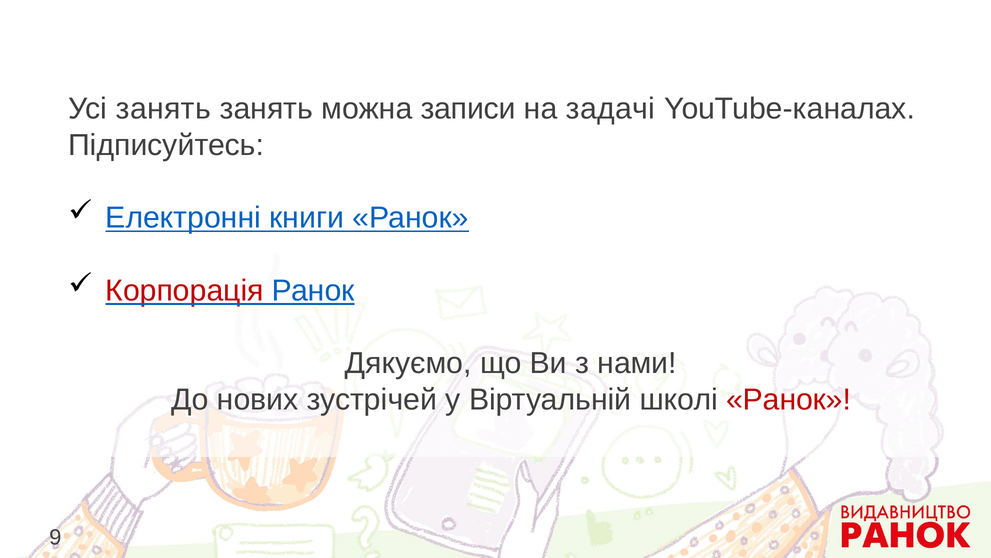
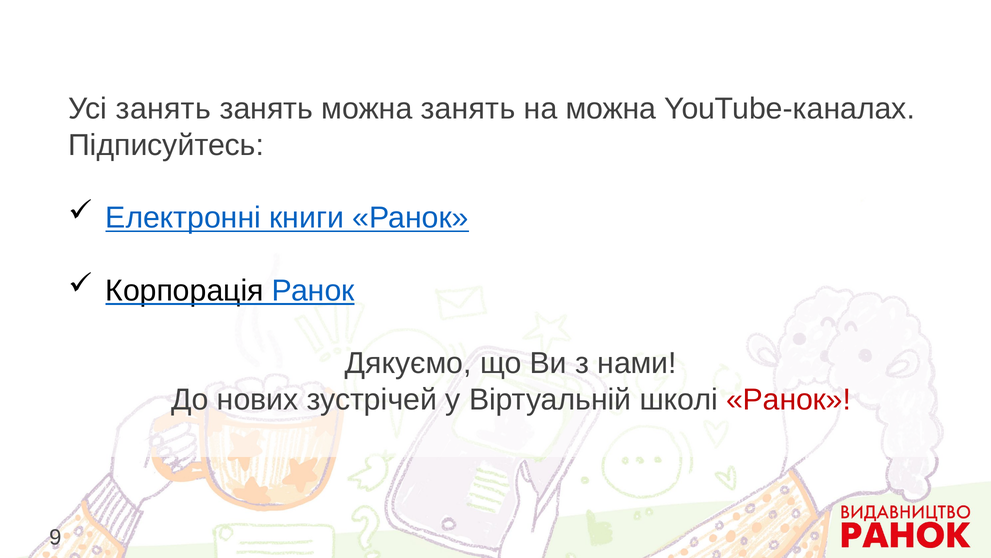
можна записи: записи -> занять
на задачі: задачі -> можна
Корпорація colour: red -> black
